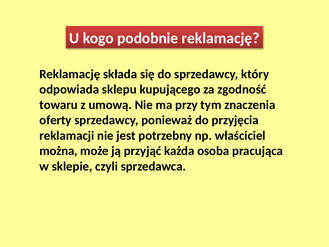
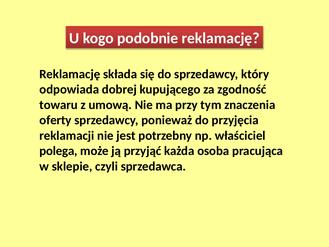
sklepu: sklepu -> dobrej
można: można -> polega
